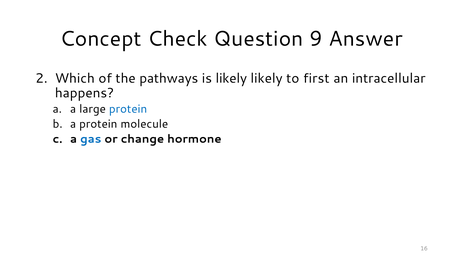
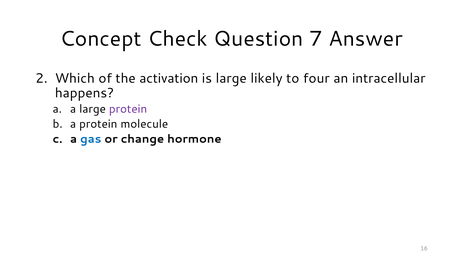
9: 9 -> 7
pathways: pathways -> activation
is likely: likely -> large
first: first -> four
protein at (128, 109) colour: blue -> purple
